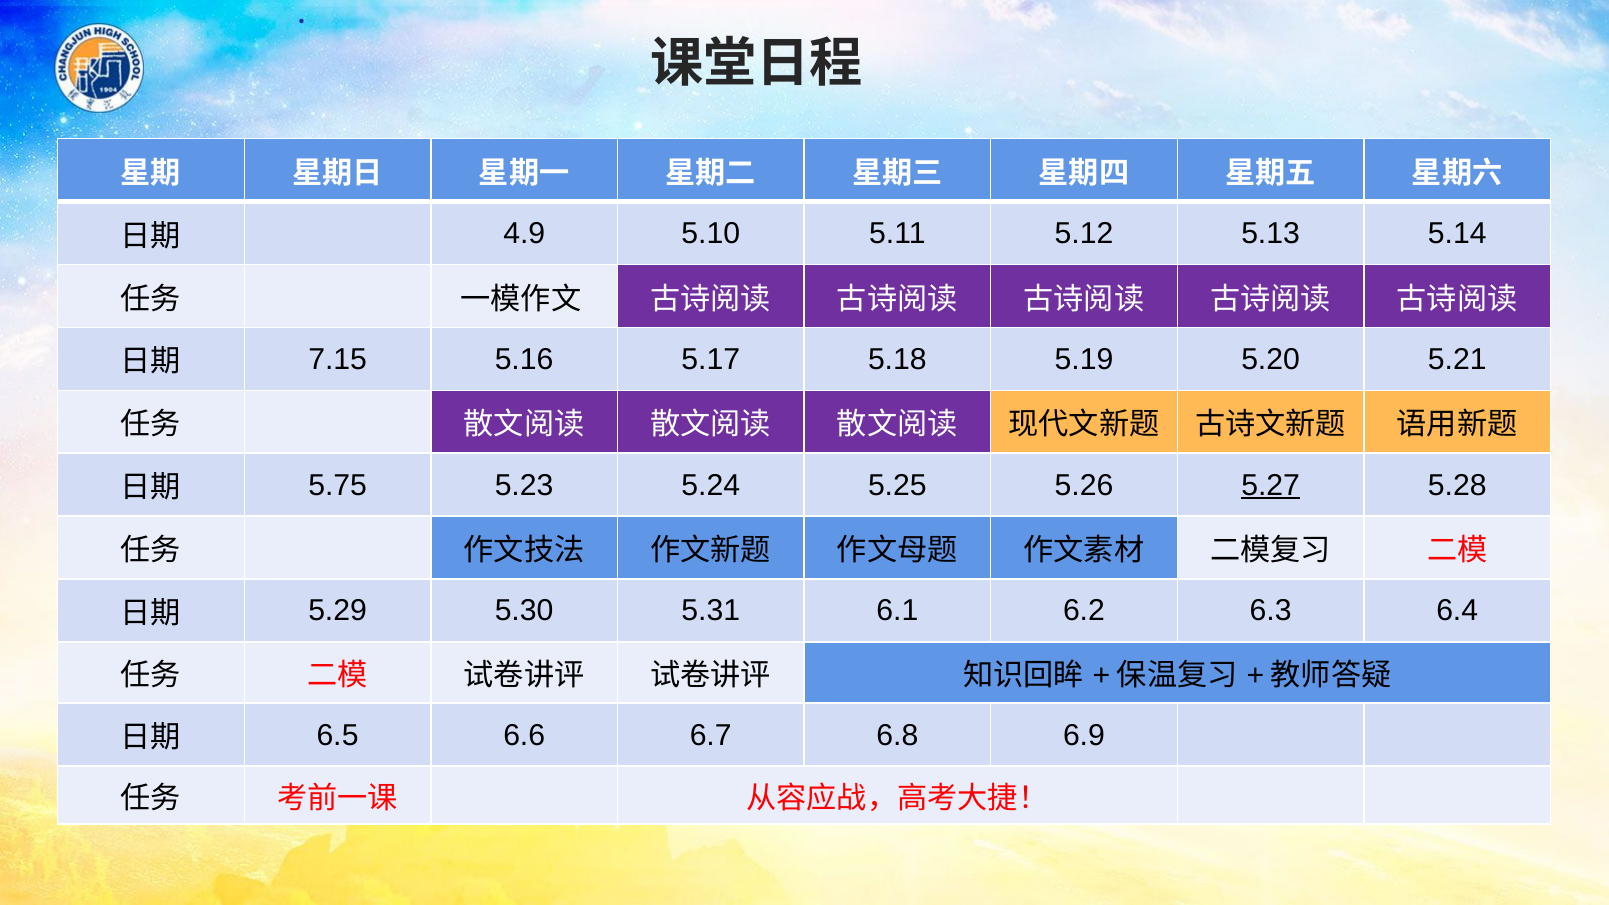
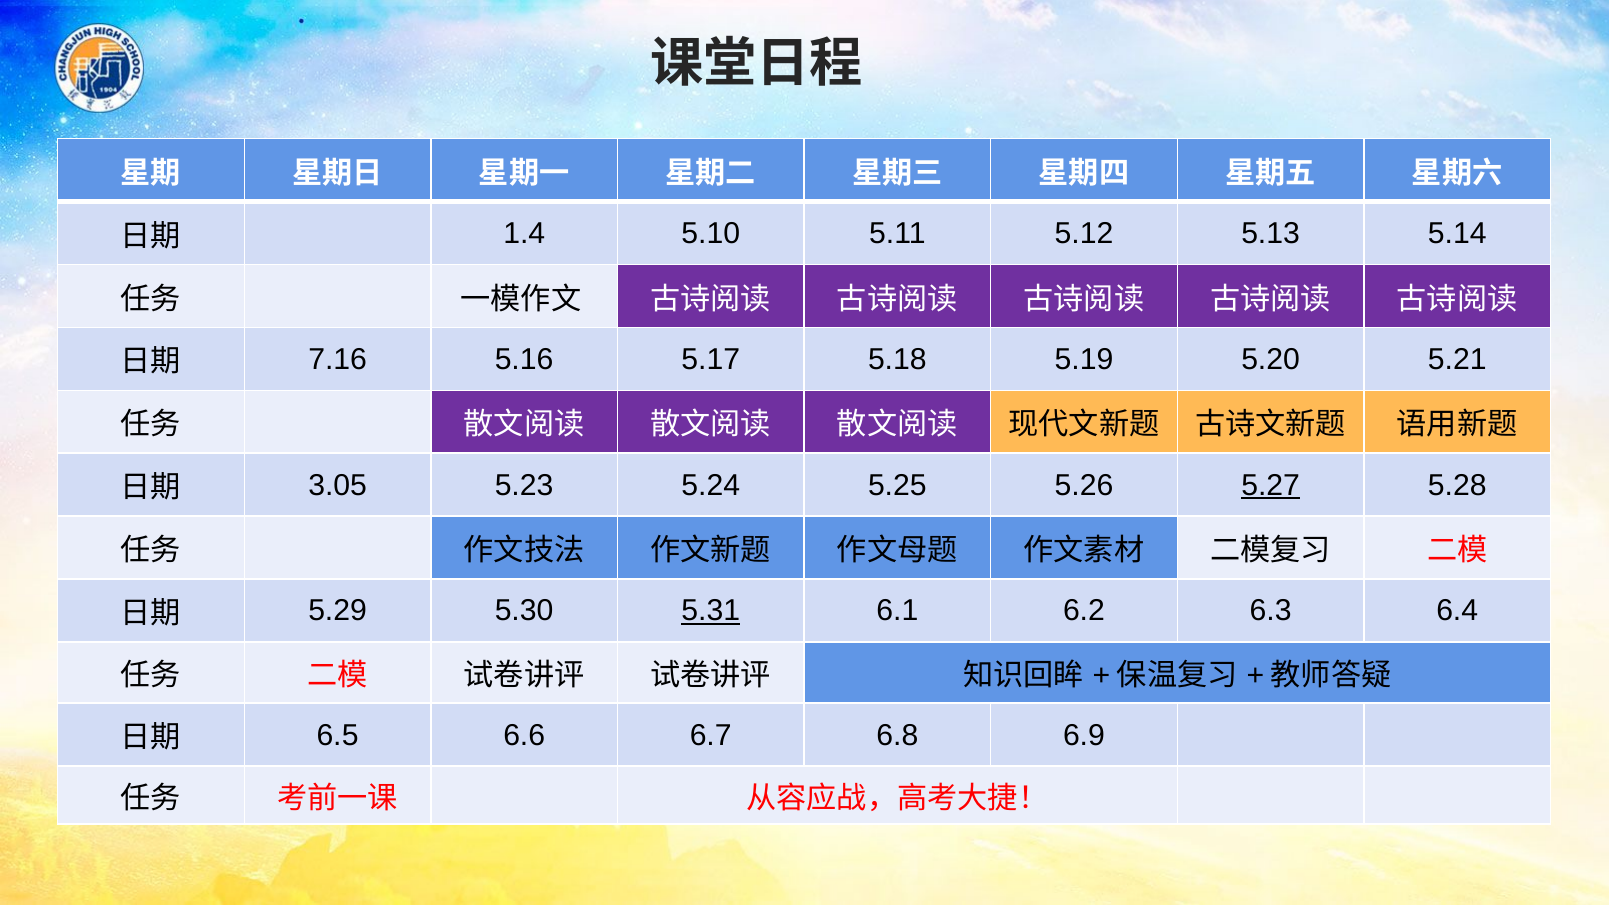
4.9: 4.9 -> 1.4
7.15: 7.15 -> 7.16
5.75: 5.75 -> 3.05
5.31 underline: none -> present
